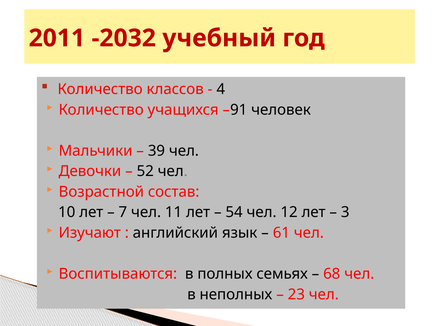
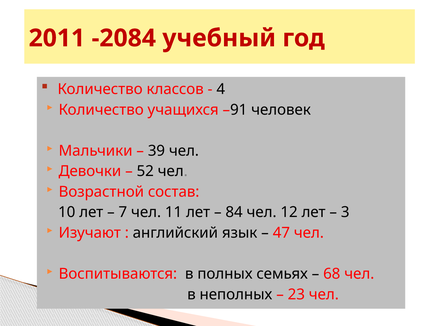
-2032: -2032 -> -2084
54: 54 -> 84
61: 61 -> 47
